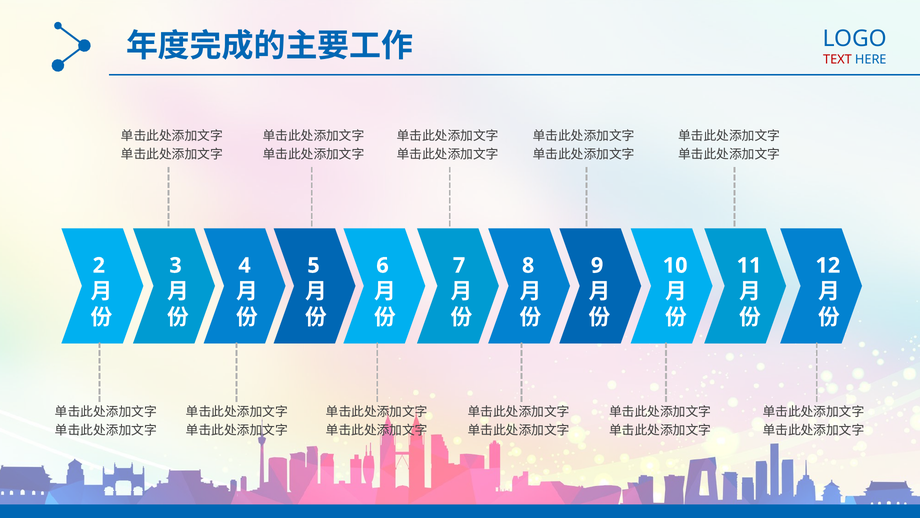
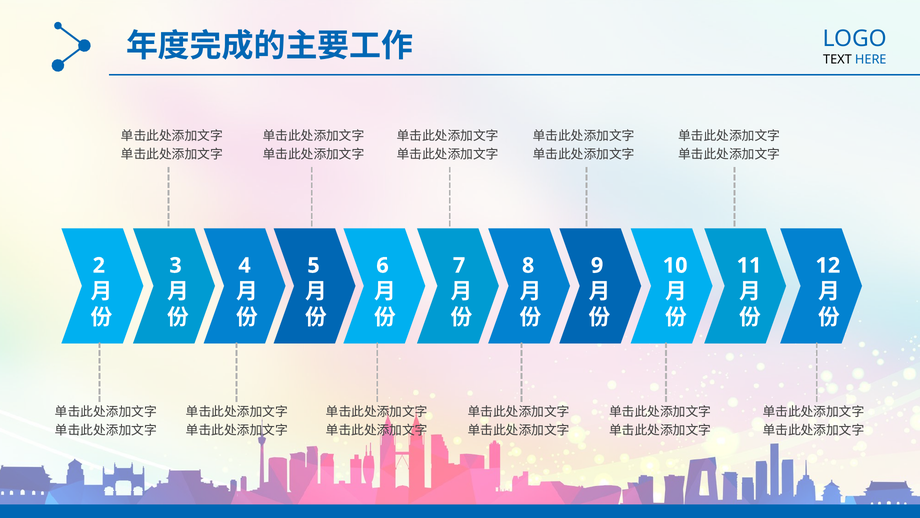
TEXT colour: red -> black
